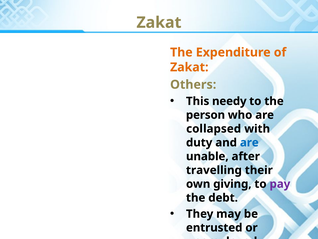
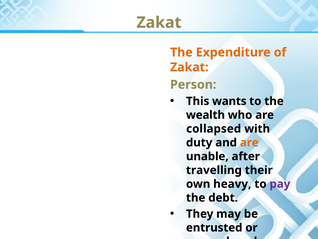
Others: Others -> Person
needy: needy -> wants
person: person -> wealth
are at (249, 142) colour: blue -> orange
giving: giving -> heavy
